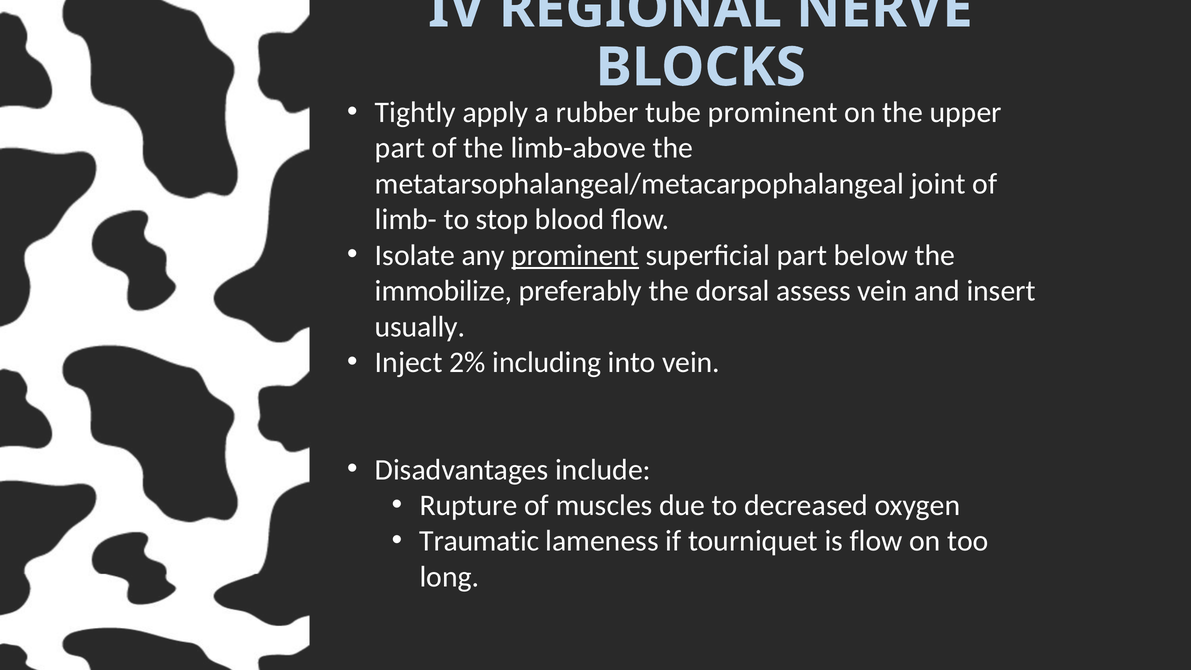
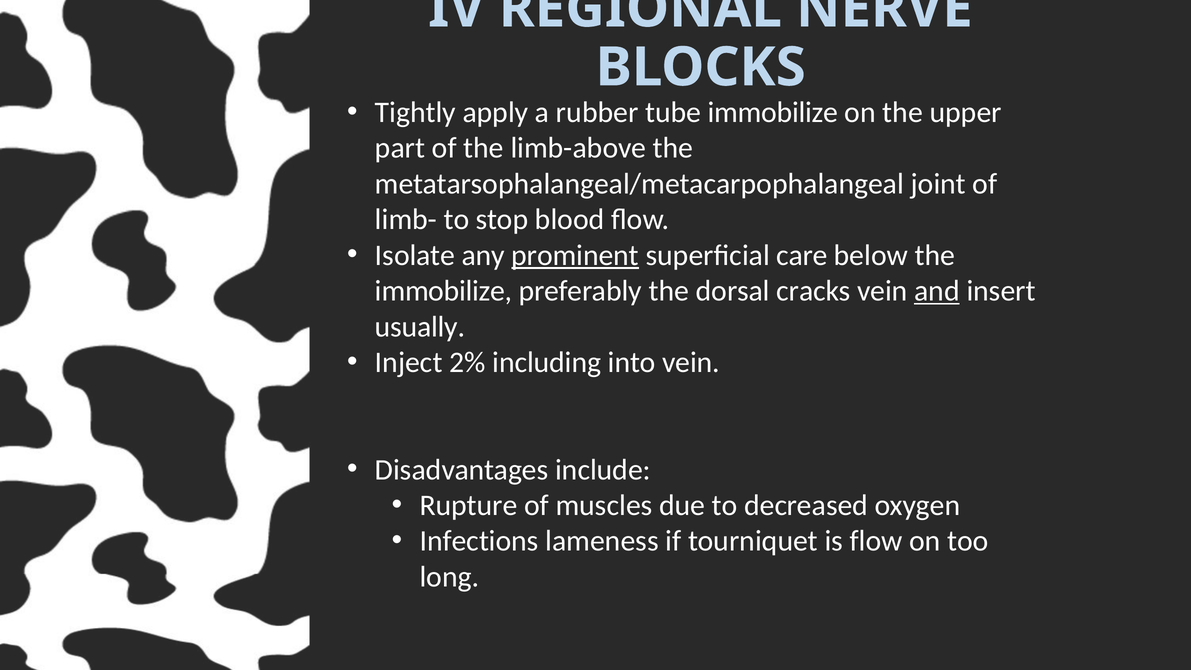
prominent at (773, 112): prominent -> immobilize
superficial part: part -> care
assess: assess -> cracks
and underline: none -> present
Traumatic: Traumatic -> Infections
